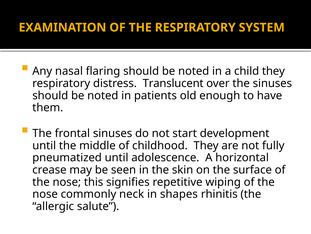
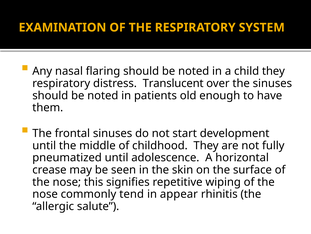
neck: neck -> tend
shapes: shapes -> appear
